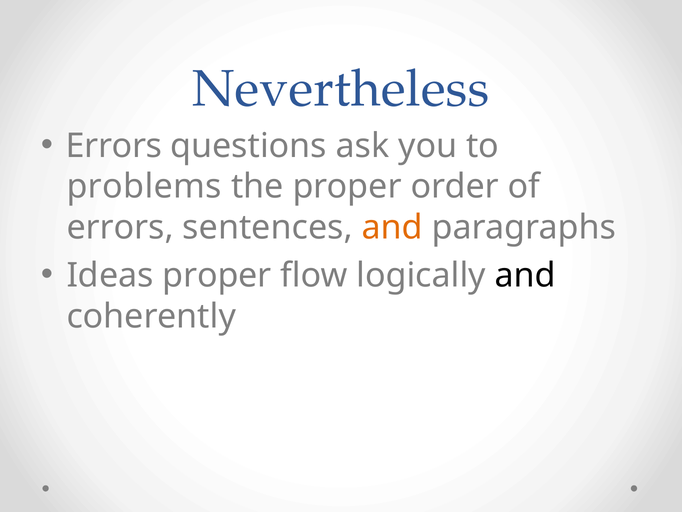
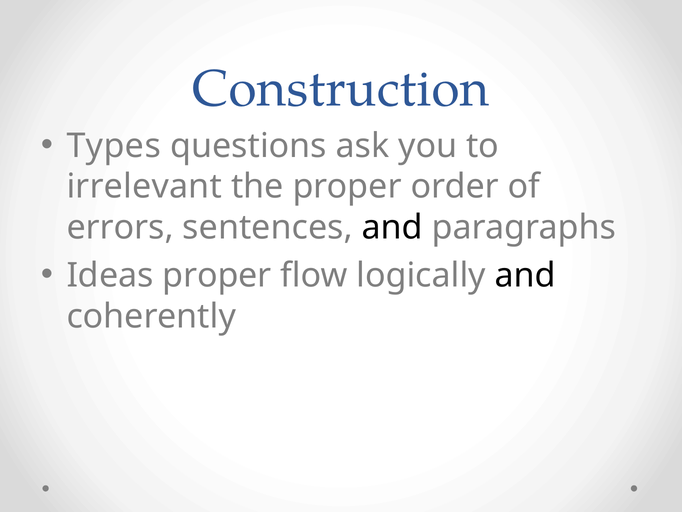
Nevertheless: Nevertheless -> Construction
Errors at (114, 146): Errors -> Types
problems: problems -> irrelevant
and at (392, 227) colour: orange -> black
